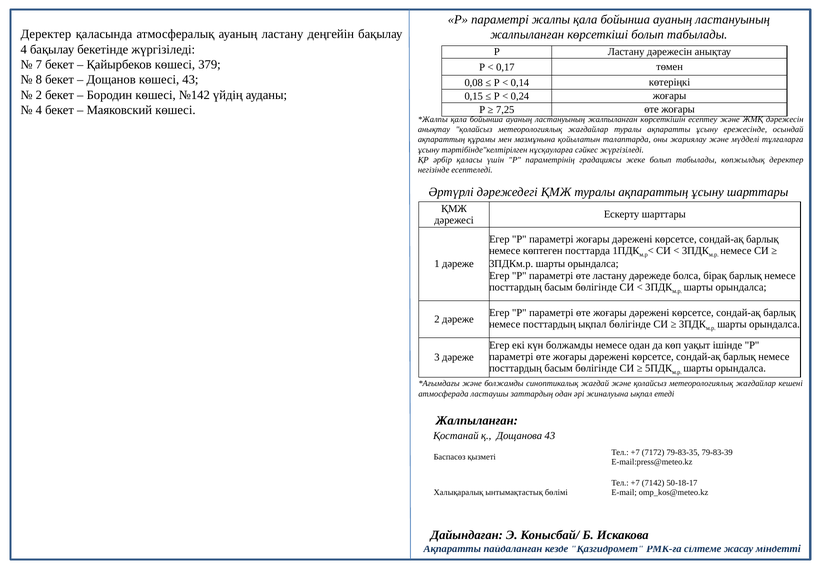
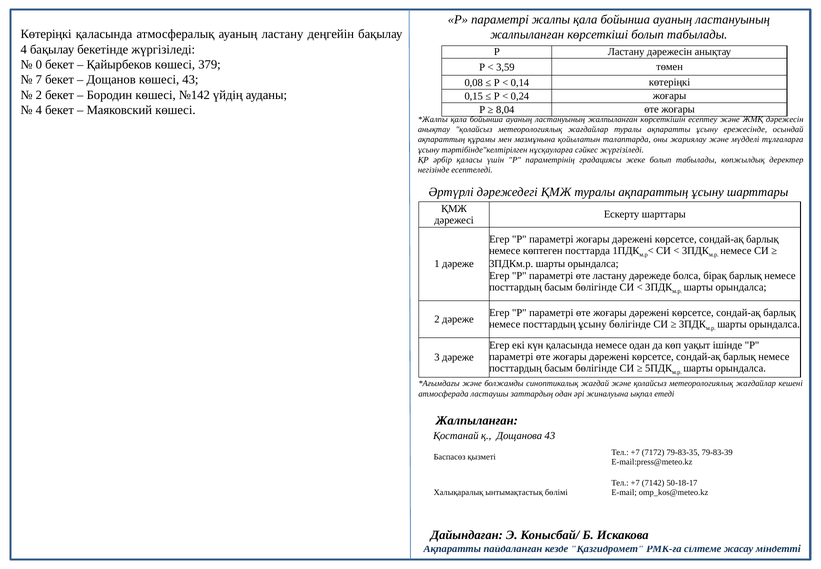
Деректер at (46, 34): Деректер -> Көтеріңкі
7: 7 -> 0
0,17: 0,17 -> 3,59
8: 8 -> 7
7,25: 7,25 -> 8,04
посттардың ықпал: ықпал -> ұсыну
күн болжамды: болжамды -> қаласында
